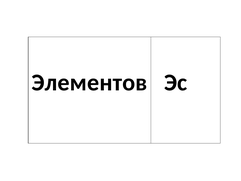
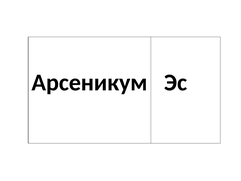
Элементов: Элементов -> Арсеникум
